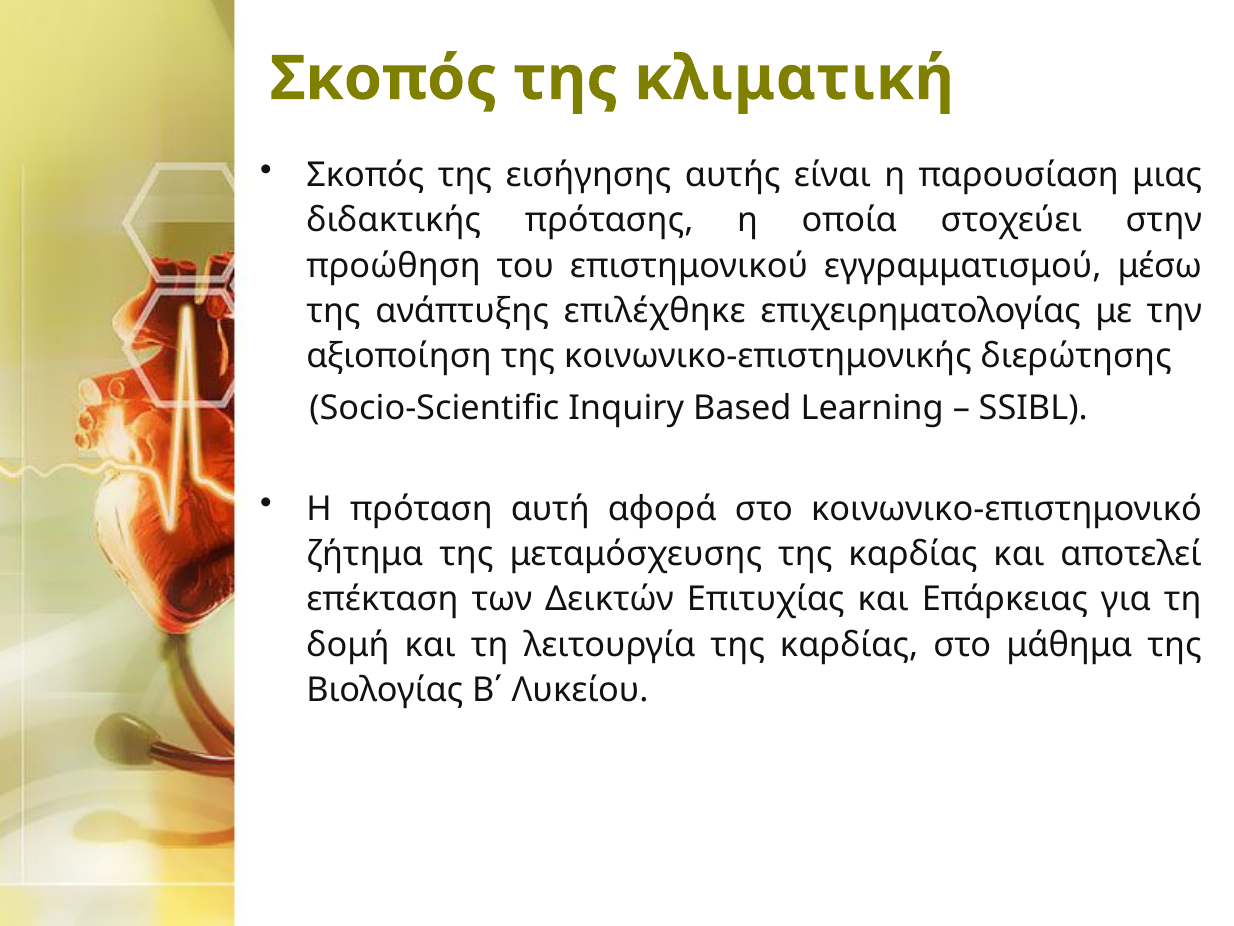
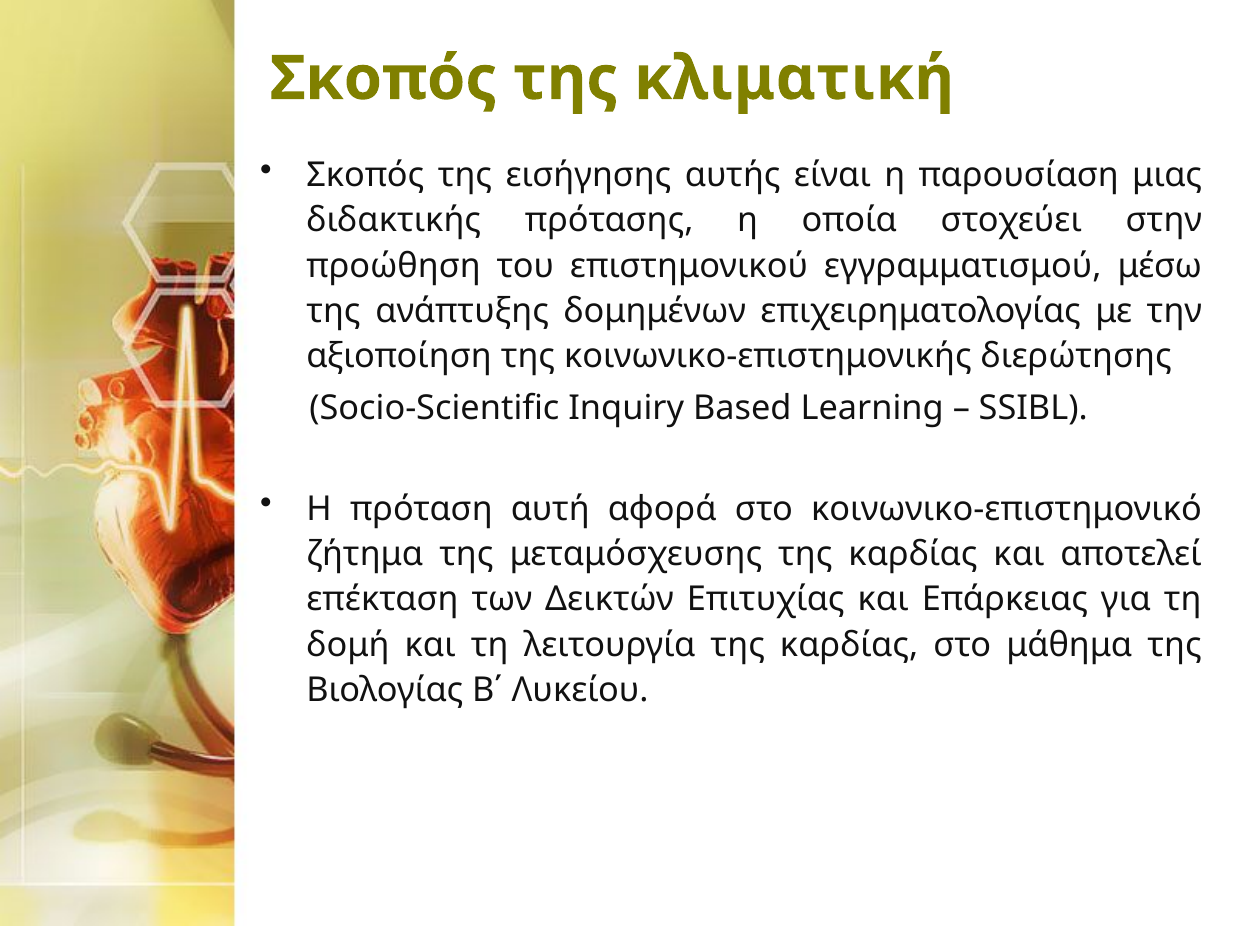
επιλέχθηκε: επιλέχθηκε -> δομημένων
